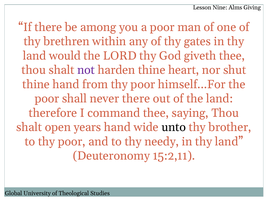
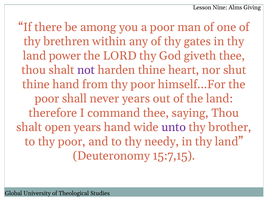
would: would -> power
never there: there -> years
unto colour: black -> purple
15:2,11: 15:2,11 -> 15:7,15
